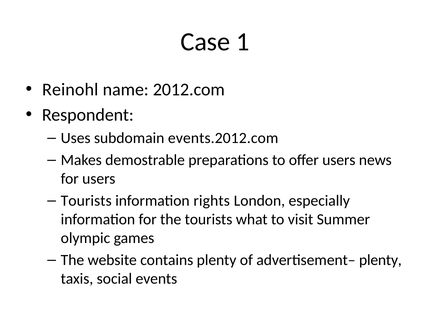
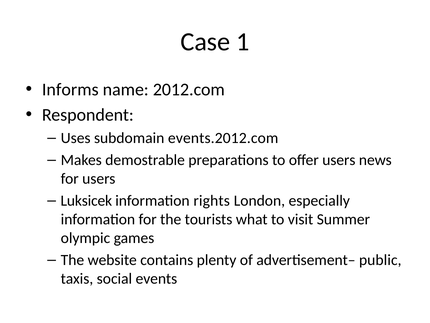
Reinohl: Reinohl -> Informs
Tourists at (86, 201): Tourists -> Luksicek
advertisement– plenty: plenty -> public
